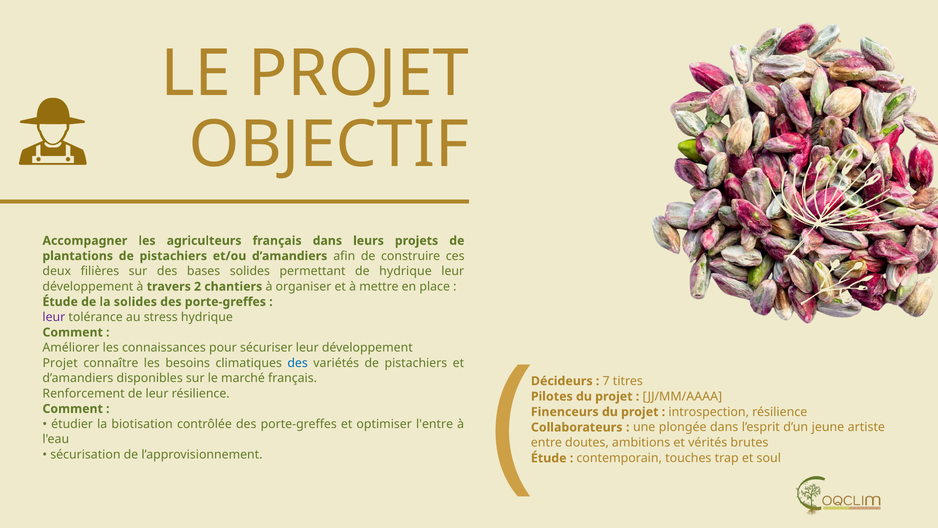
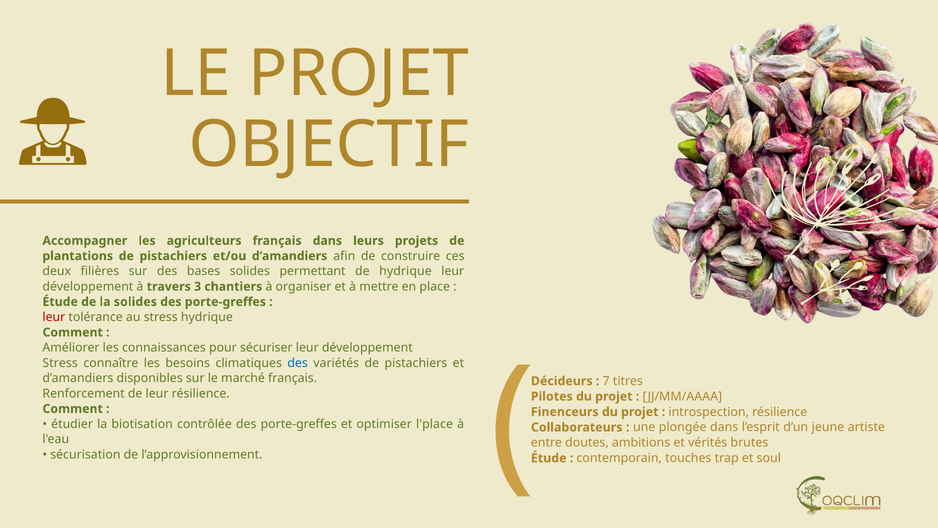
2: 2 -> 3
leur at (54, 317) colour: purple -> red
Projet at (60, 363): Projet -> Stress
l'entre: l'entre -> l'place
